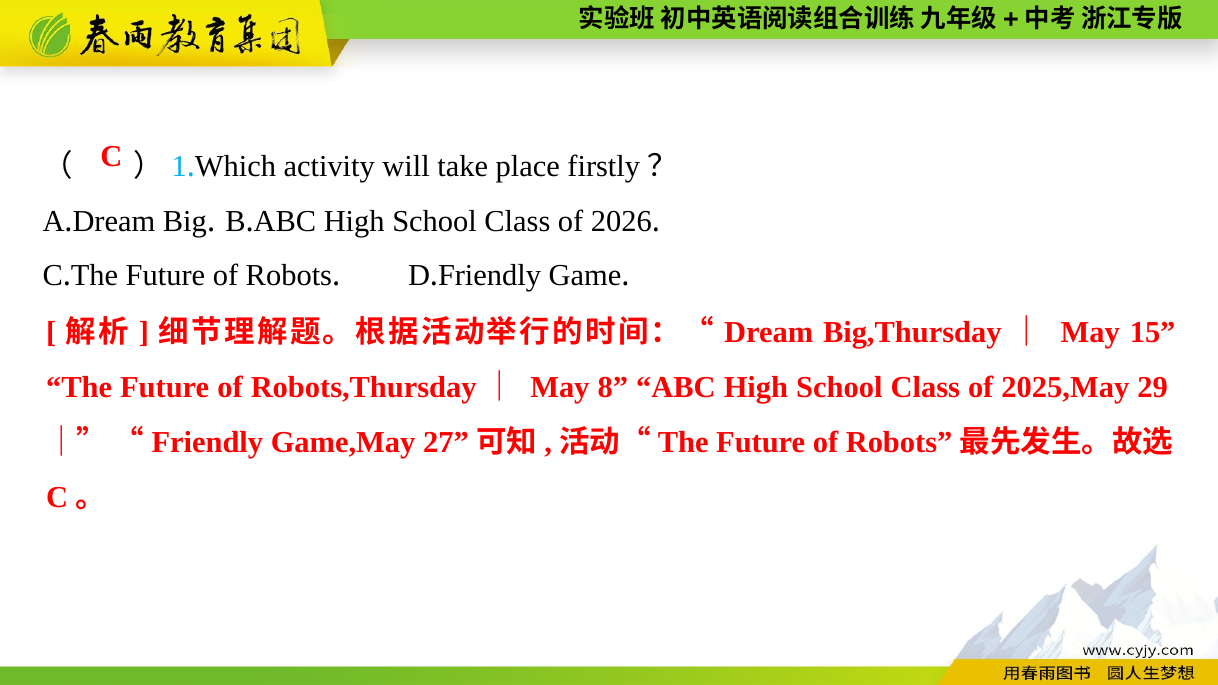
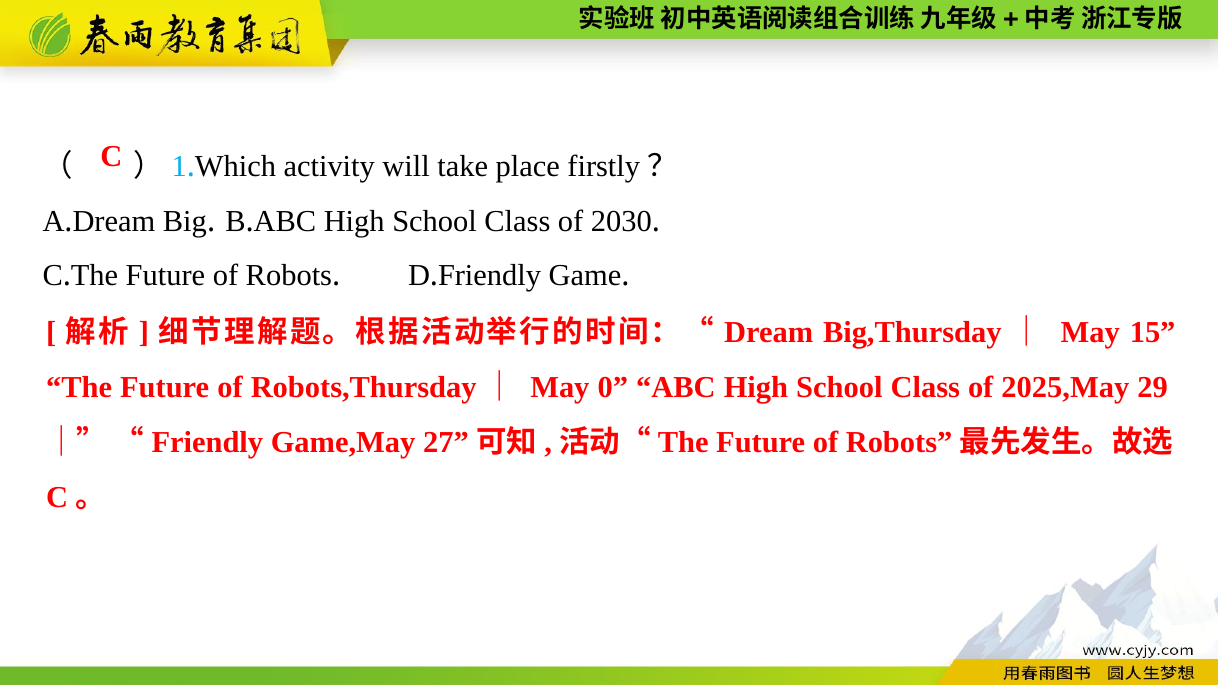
2026: 2026 -> 2030
8: 8 -> 0
